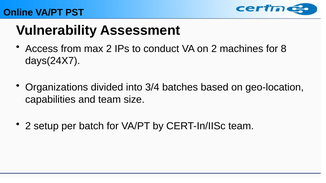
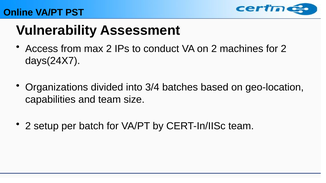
for 8: 8 -> 2
